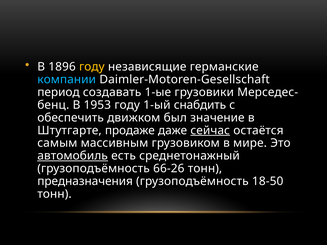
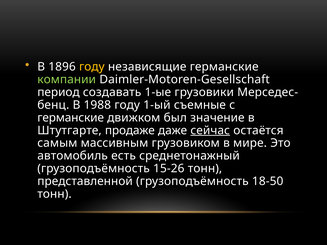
компании colour: light blue -> light green
1953: 1953 -> 1988
снабдить: снабдить -> съемные
обеспечить at (71, 118): обеспечить -> германские
автомобиль underline: present -> none
66-26: 66-26 -> 15-26
предназначения: предназначения -> представленной
